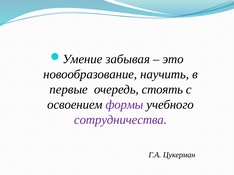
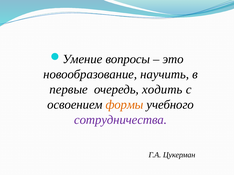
забывая: забывая -> вопросы
стоять: стоять -> ходить
формы colour: purple -> orange
